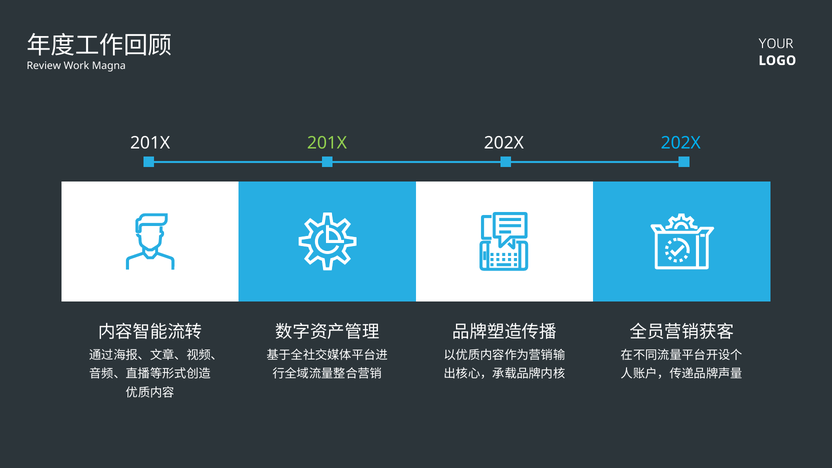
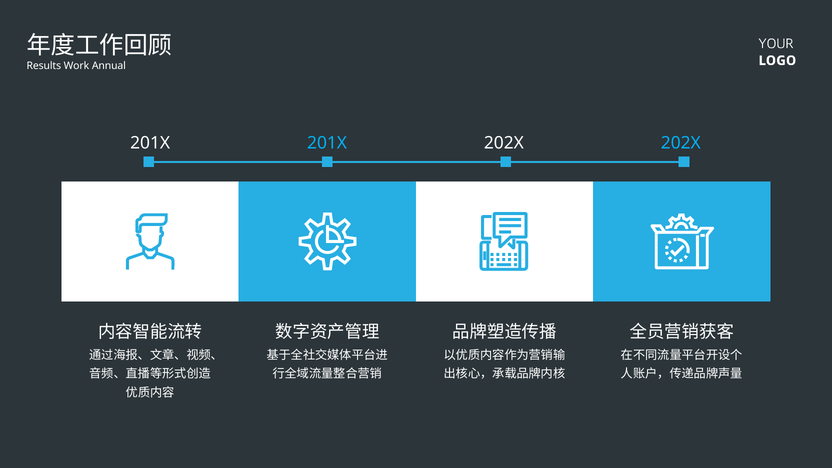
Review: Review -> Results
Magna: Magna -> Annual
201X at (327, 143) colour: light green -> light blue
